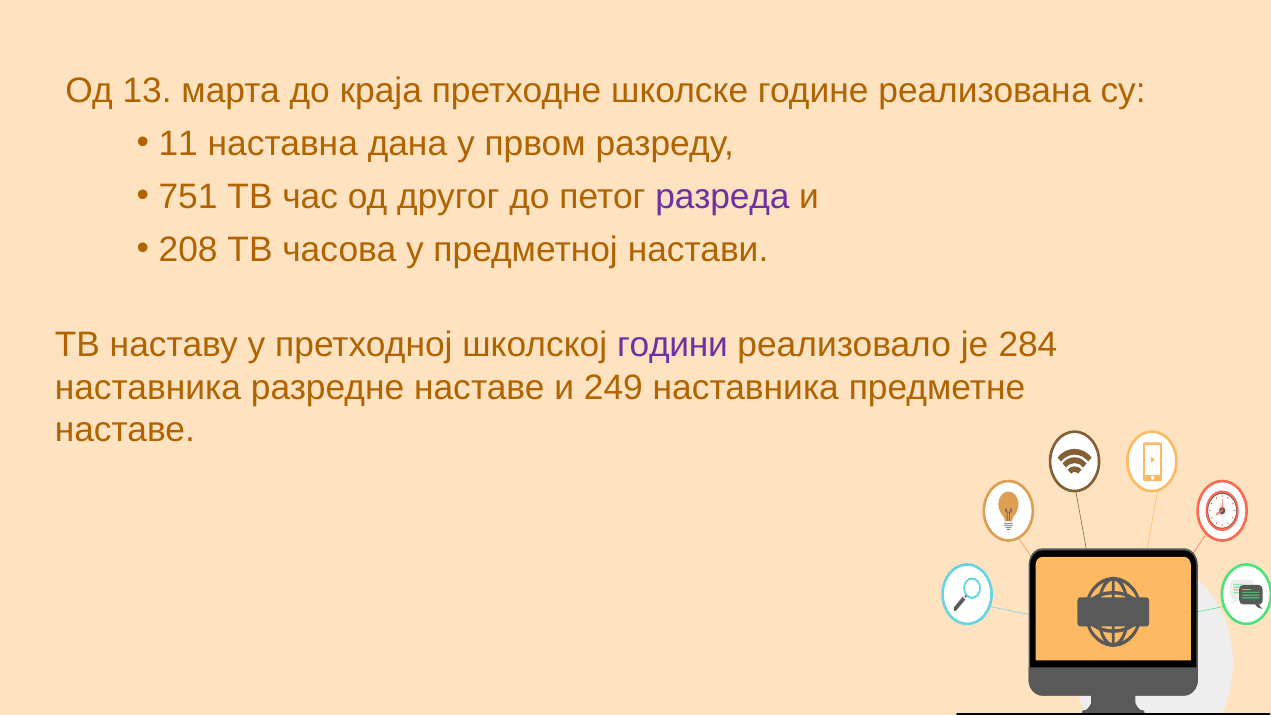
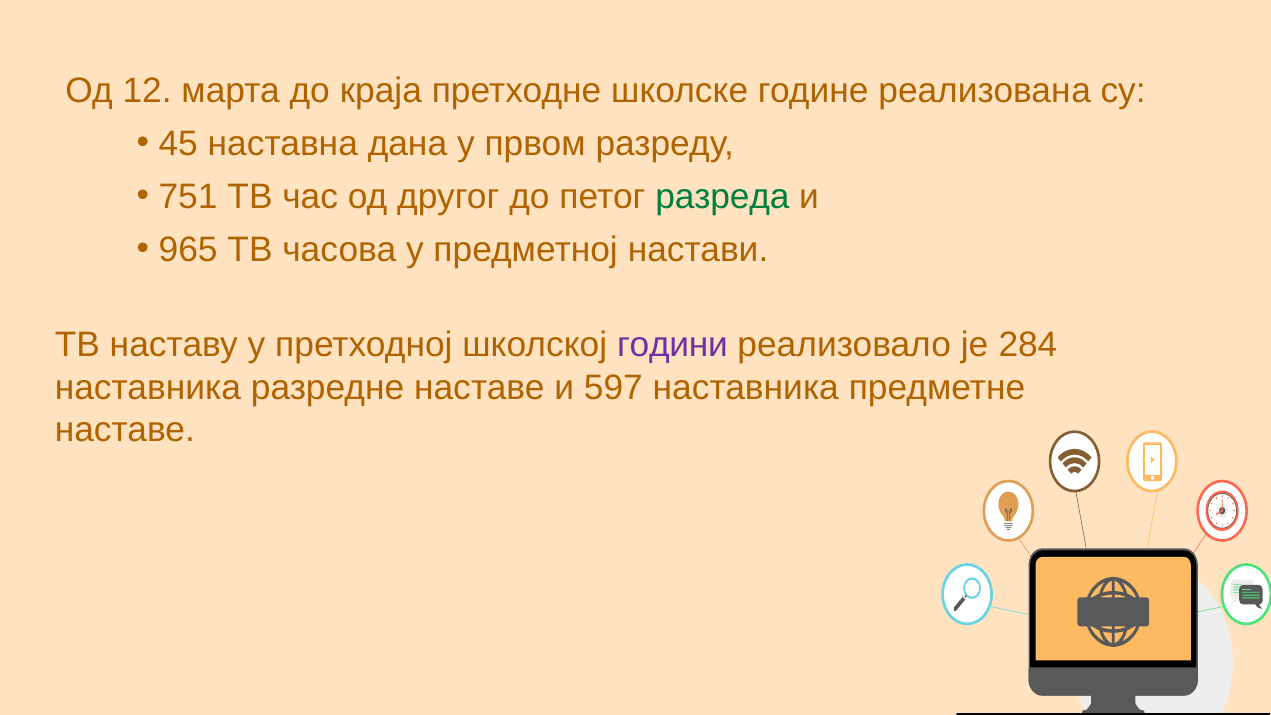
13: 13 -> 12
11: 11 -> 45
разреда colour: purple -> green
208: 208 -> 965
249: 249 -> 597
